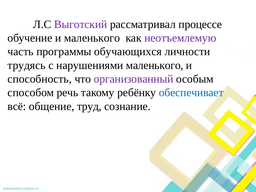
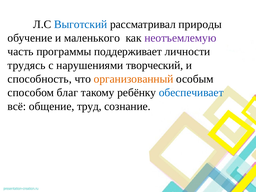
Выготский colour: purple -> blue
процессе: процессе -> природы
обучающихся: обучающихся -> поддерживает
нарушениями маленького: маленького -> творческий
организованный colour: purple -> orange
речь: речь -> благ
